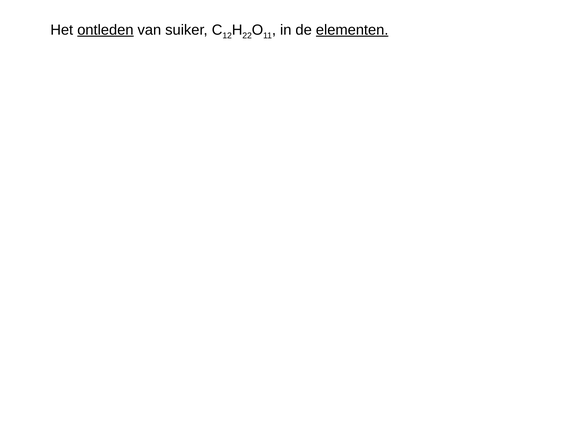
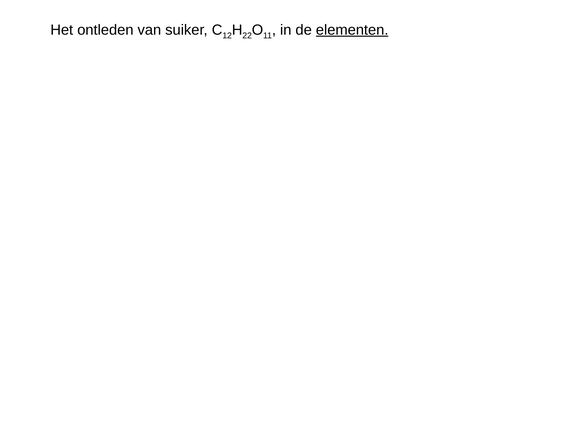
ontleden underline: present -> none
